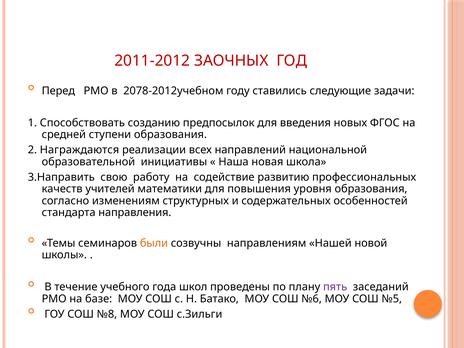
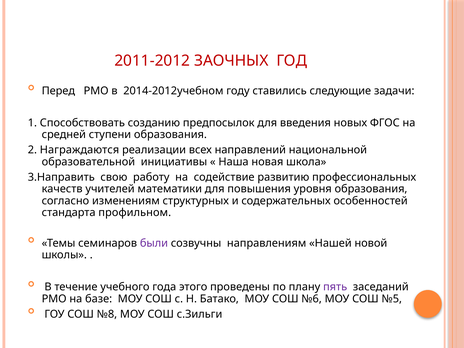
2078-2012учебном: 2078-2012учебном -> 2014-2012учебном
направления: направления -> профильном
были colour: orange -> purple
школ: школ -> этого
